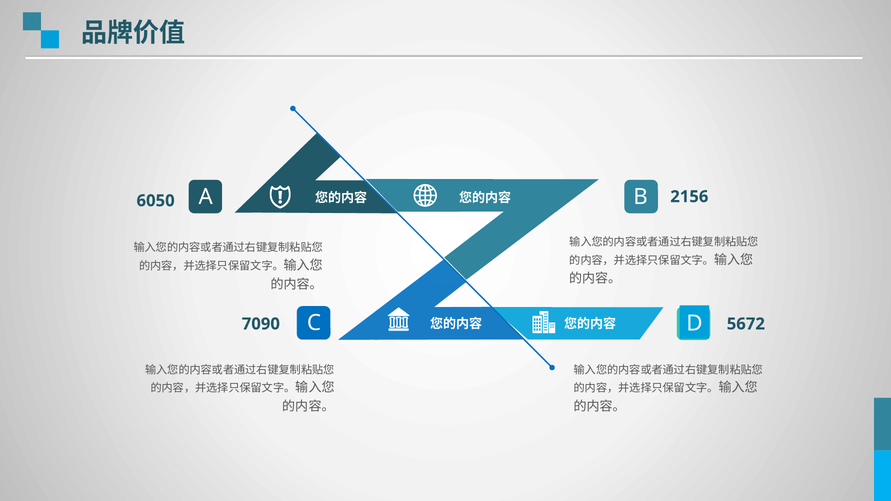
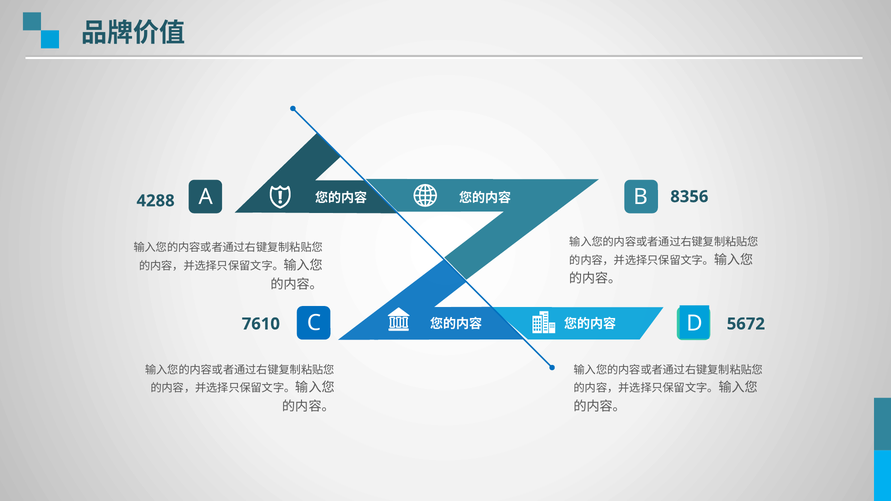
2156: 2156 -> 8356
6050: 6050 -> 4288
7090: 7090 -> 7610
